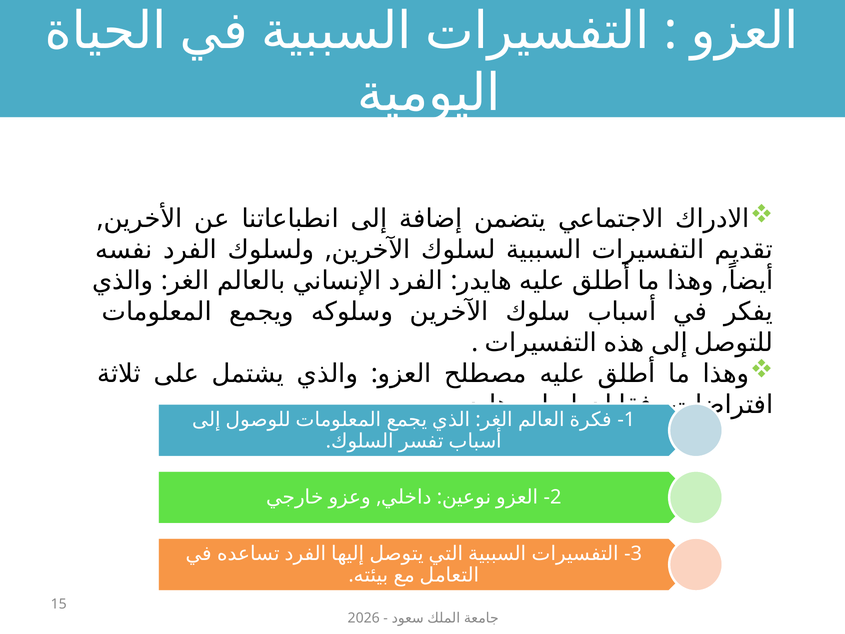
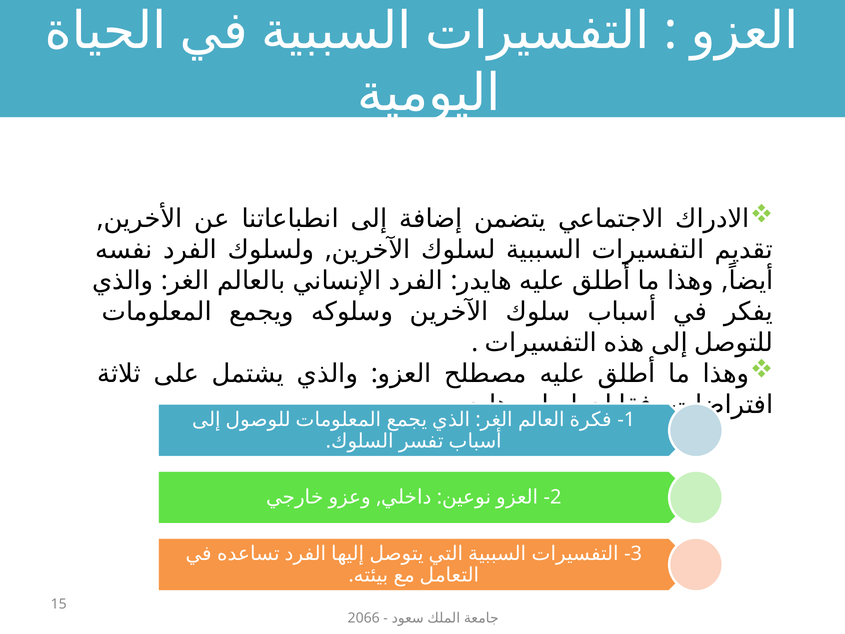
2026: 2026 -> 2066
